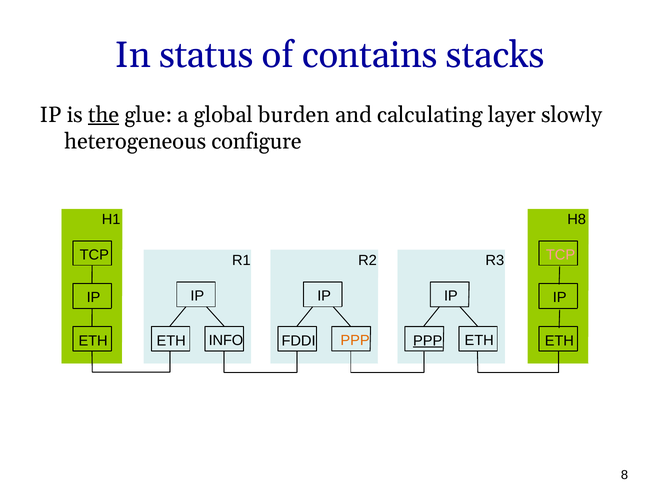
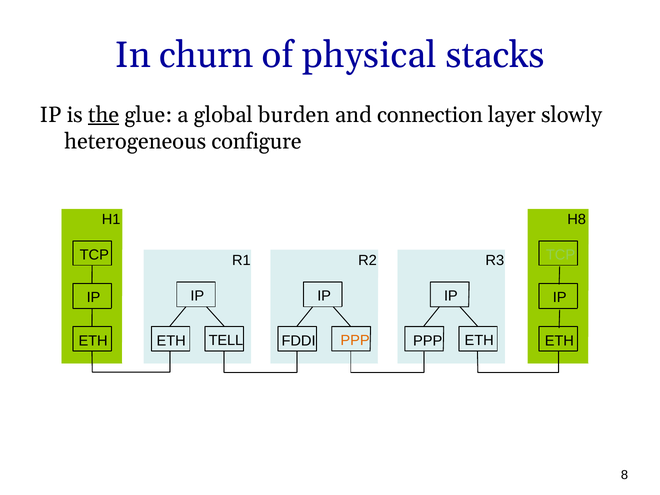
status: status -> churn
contains: contains -> physical
calculating: calculating -> connection
TCP at (561, 255) colour: pink -> light green
INFO: INFO -> TELL
PPP at (428, 341) underline: present -> none
